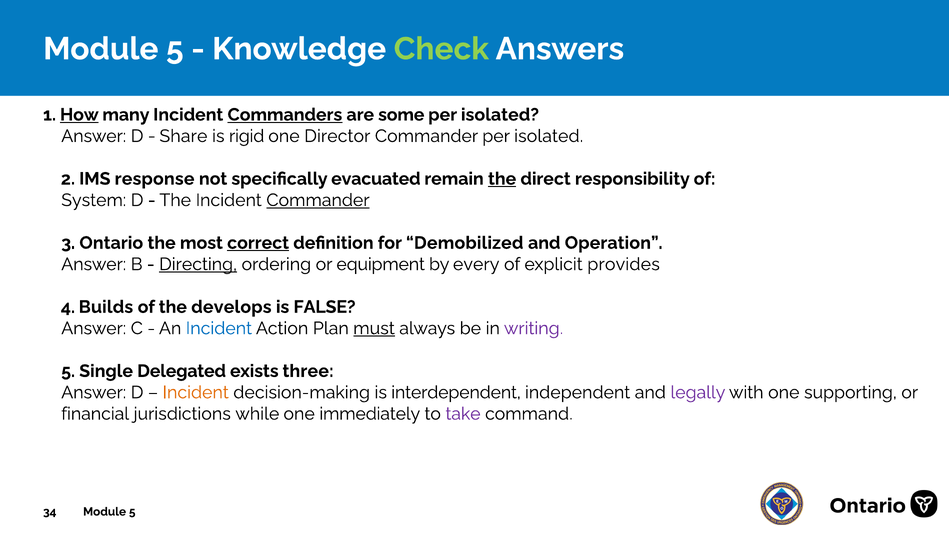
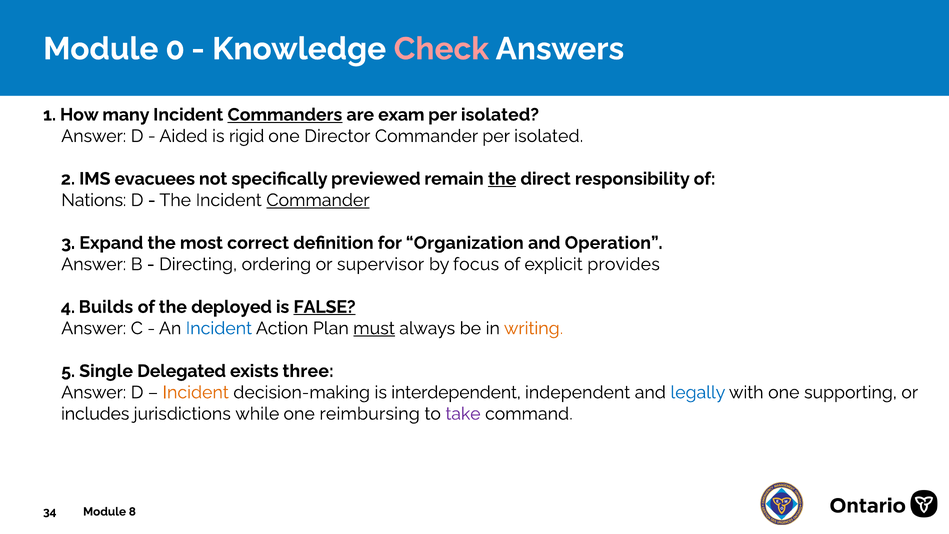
5 at (175, 49): 5 -> 0
Check colour: light green -> pink
How underline: present -> none
some: some -> exam
Share: Share -> Aided
response: response -> evacuees
evacuated: evacuated -> previewed
System: System -> Nations
Ontario: Ontario -> Expand
correct underline: present -> none
Demobilized: Demobilized -> Organization
Directing underline: present -> none
equipment: equipment -> supervisor
every: every -> focus
develops: develops -> deployed
FALSE underline: none -> present
writing colour: purple -> orange
legally colour: purple -> blue
financial: financial -> includes
immediately: immediately -> reimbursing
34 Module 5: 5 -> 8
